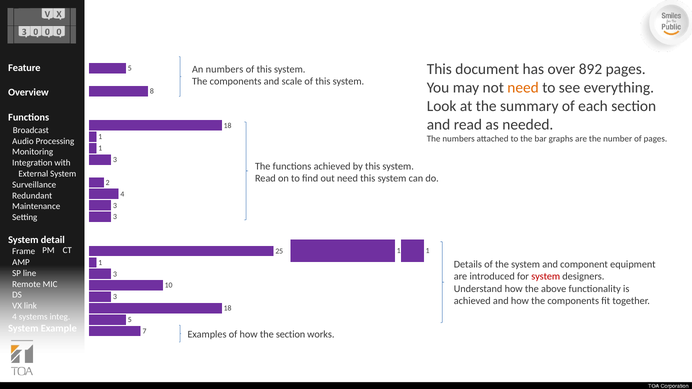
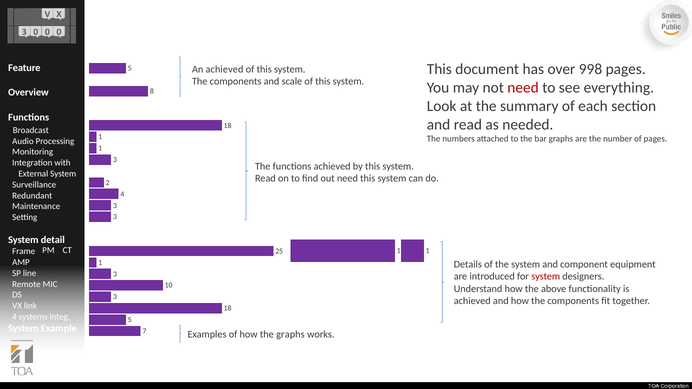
892: 892 -> 998
An numbers: numbers -> achieved
need at (523, 88) colour: orange -> red
the section: section -> graphs
